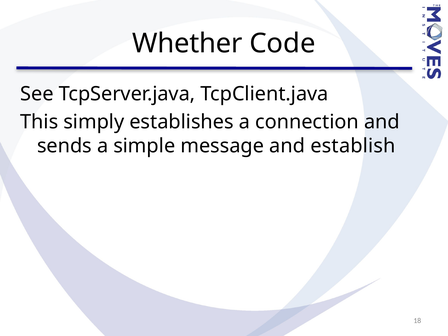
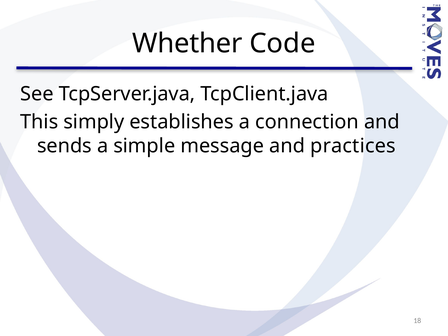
establish: establish -> practices
